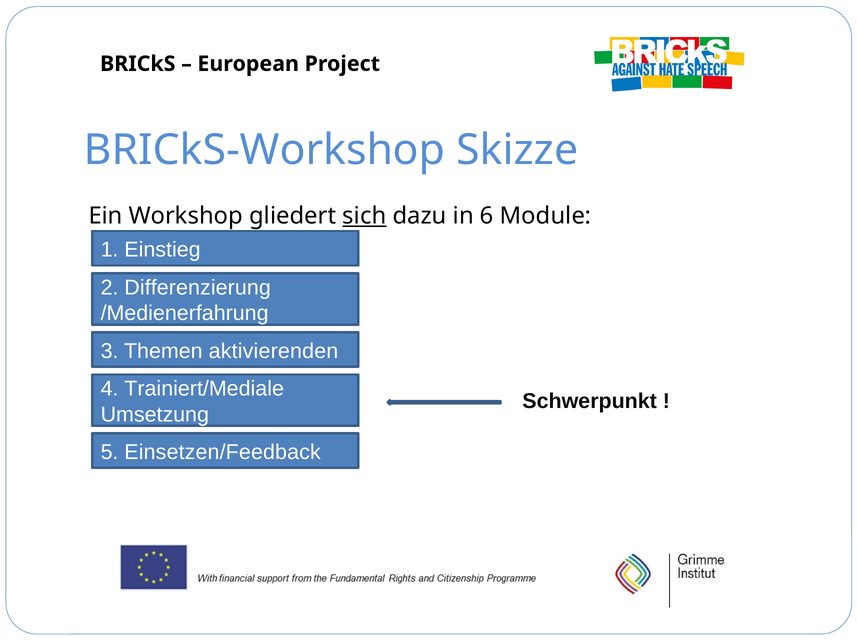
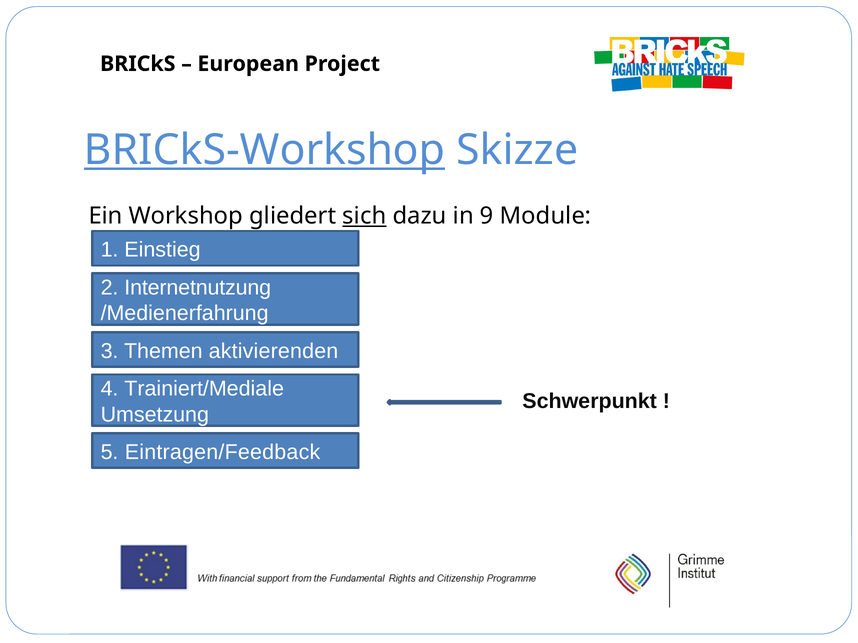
BRICkS-Workshop underline: none -> present
6: 6 -> 9
Differenzierung: Differenzierung -> Internetnutzung
Einsetzen/Feedback: Einsetzen/Feedback -> Eintragen/Feedback
